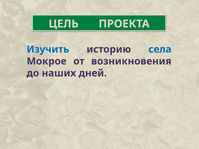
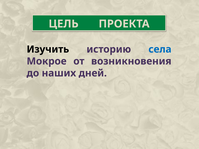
Изучить colour: blue -> black
